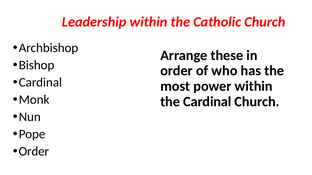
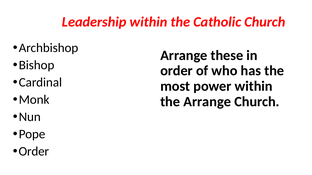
the Cardinal: Cardinal -> Arrange
